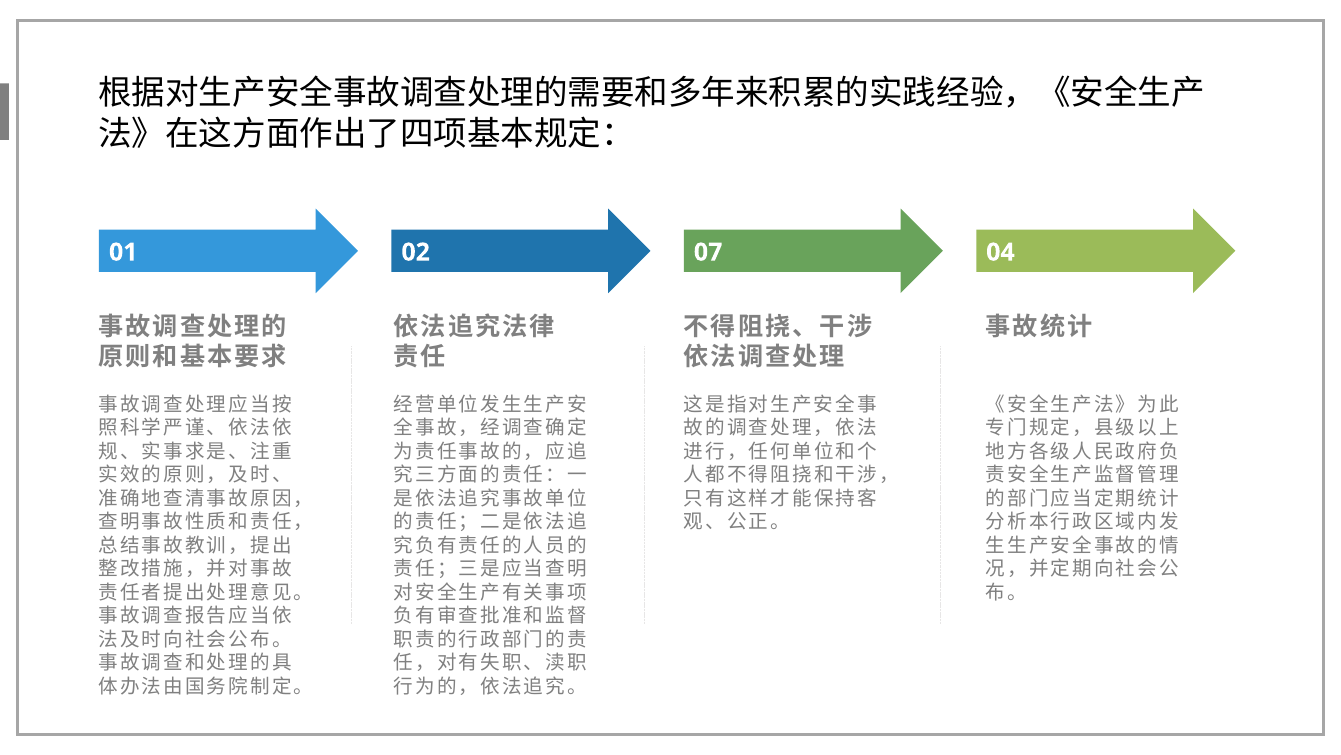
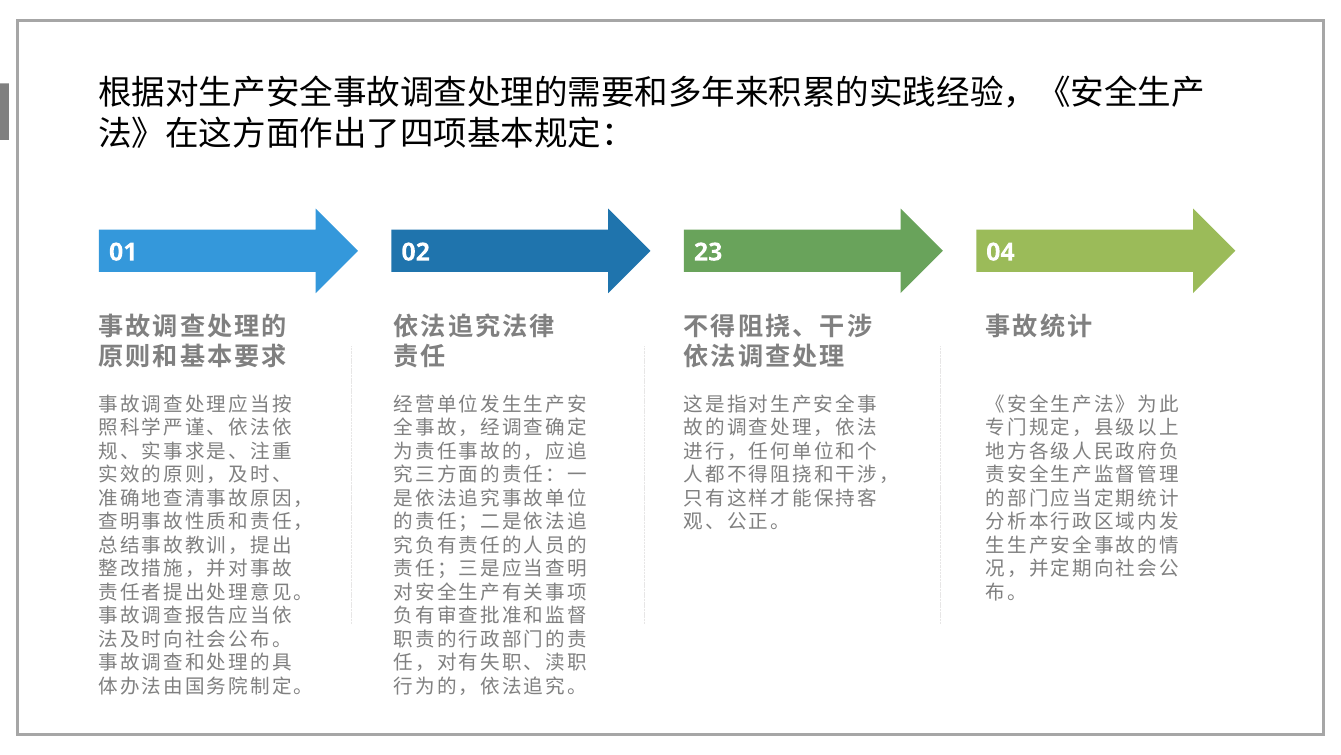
07: 07 -> 23
